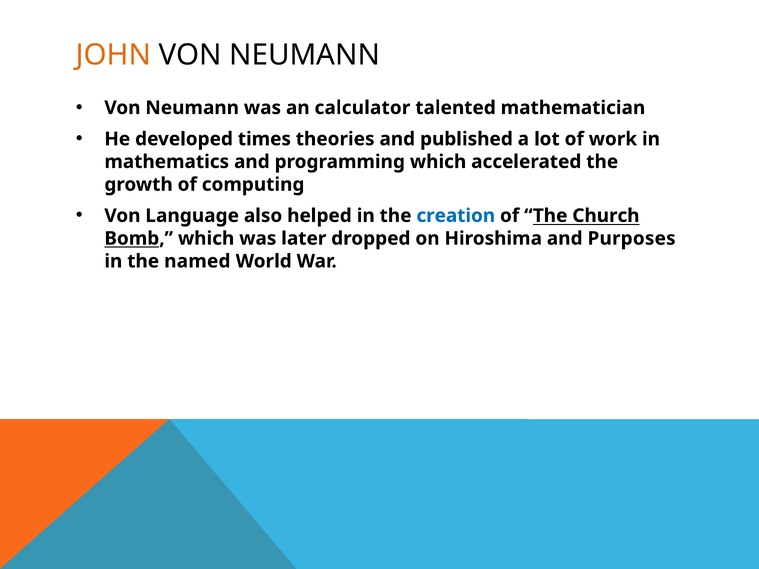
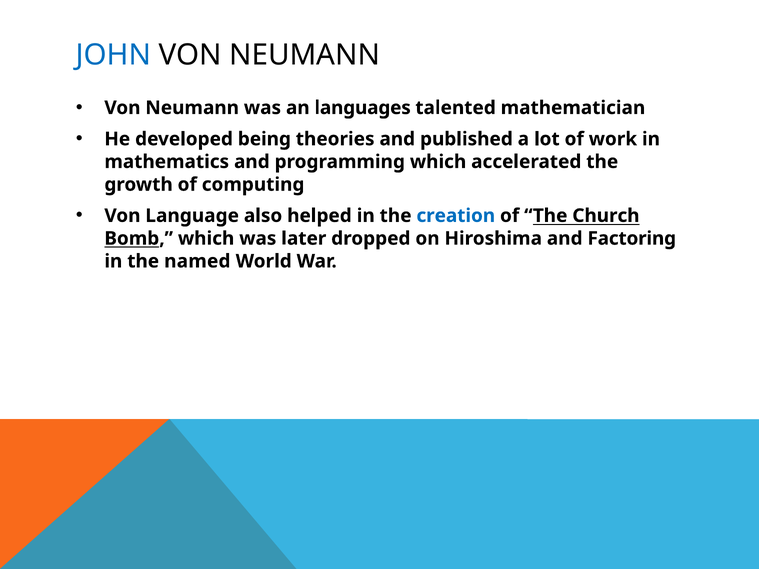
JOHN colour: orange -> blue
calculator: calculator -> languages
times: times -> being
Purposes: Purposes -> Factoring
